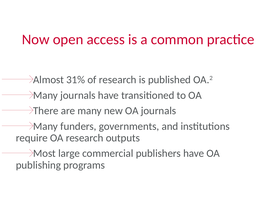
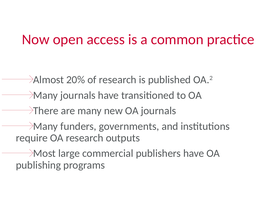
31%: 31% -> 20%
